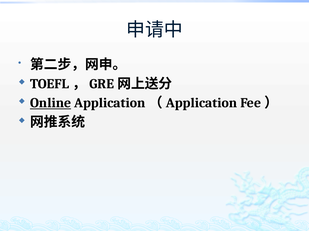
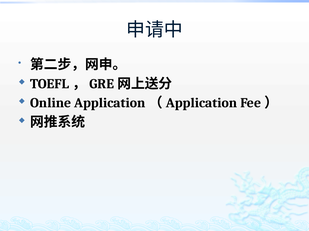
Online underline: present -> none
